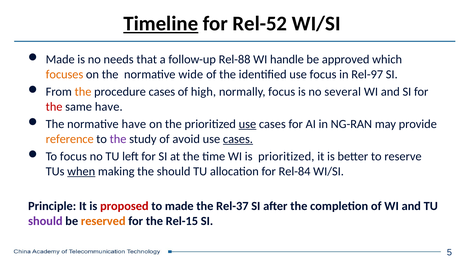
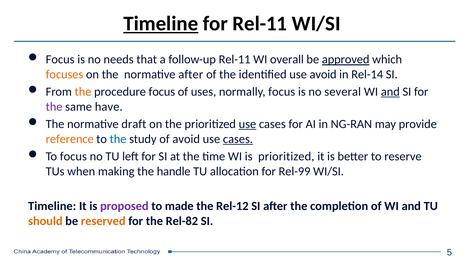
for Rel-52: Rel-52 -> Rel-11
Made at (60, 59): Made -> Focus
follow-up Rel-88: Rel-88 -> Rel-11
handle: handle -> overall
approved underline: none -> present
normative wide: wide -> after
use focus: focus -> avoid
Rel-97: Rel-97 -> Rel-14
procedure cases: cases -> focus
high: high -> uses
and at (390, 92) underline: none -> present
the at (54, 107) colour: red -> purple
normative have: have -> draft
the at (118, 139) colour: purple -> blue
when underline: present -> none
the should: should -> handle
Rel-84: Rel-84 -> Rel-99
Principle at (52, 206): Principle -> Timeline
proposed colour: red -> purple
Rel-37: Rel-37 -> Rel-12
should at (45, 221) colour: purple -> orange
Rel-15: Rel-15 -> Rel-82
